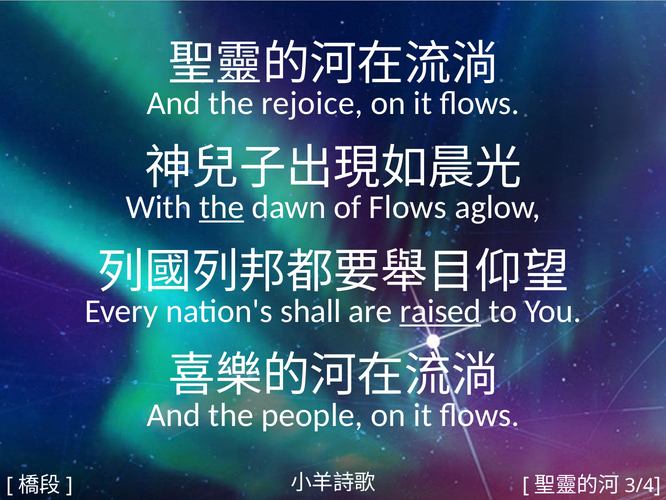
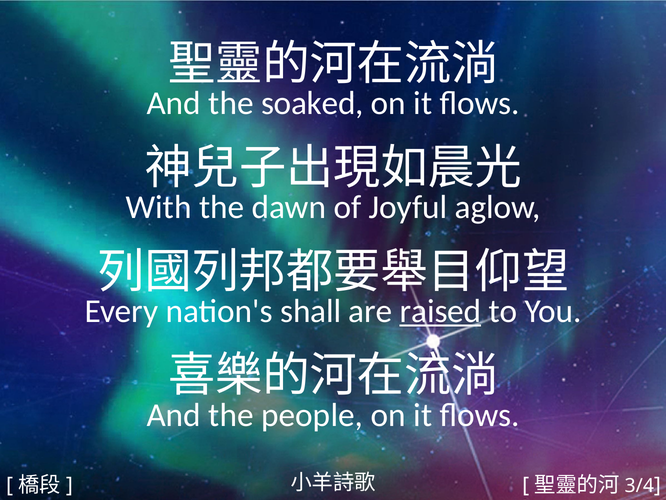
rejoice: rejoice -> soaked
the at (222, 207) underline: present -> none
of Flows: Flows -> Joyful
